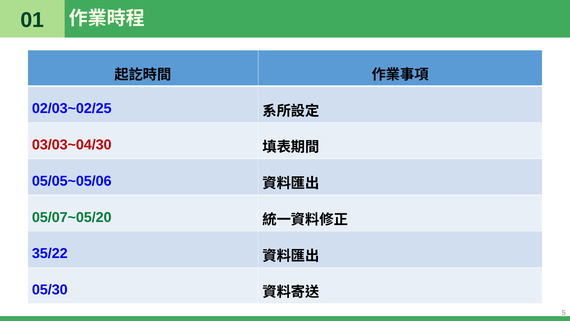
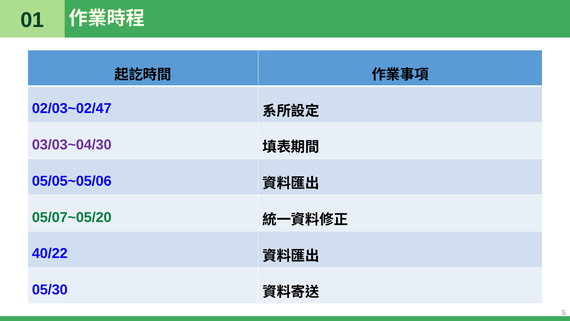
02/03~02/25: 02/03~02/25 -> 02/03~02/47
03/03~04/30 colour: red -> purple
35/22: 35/22 -> 40/22
